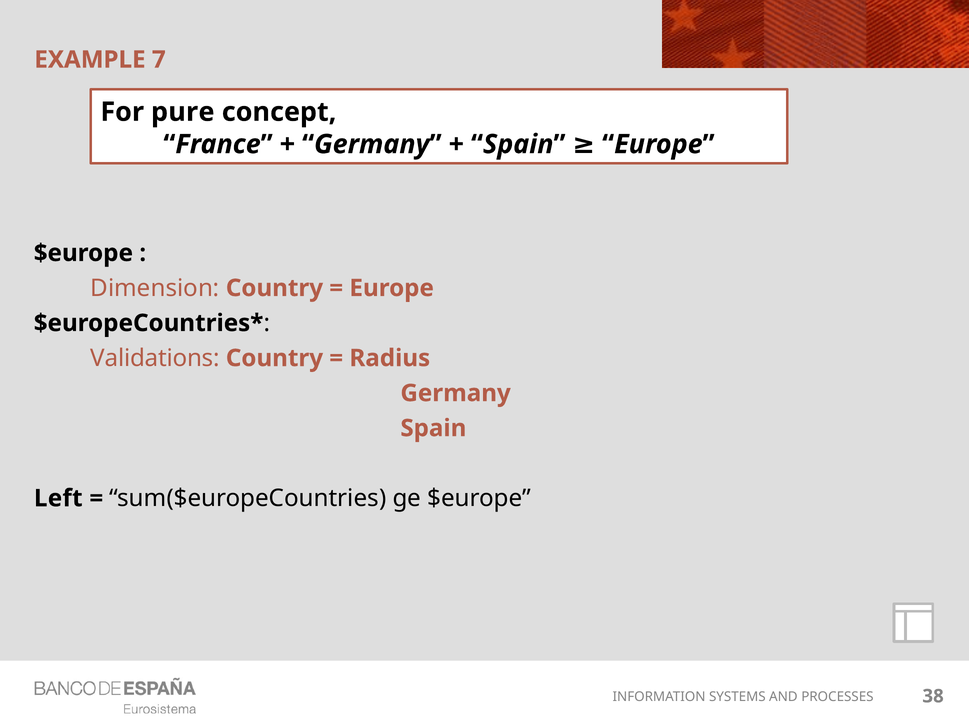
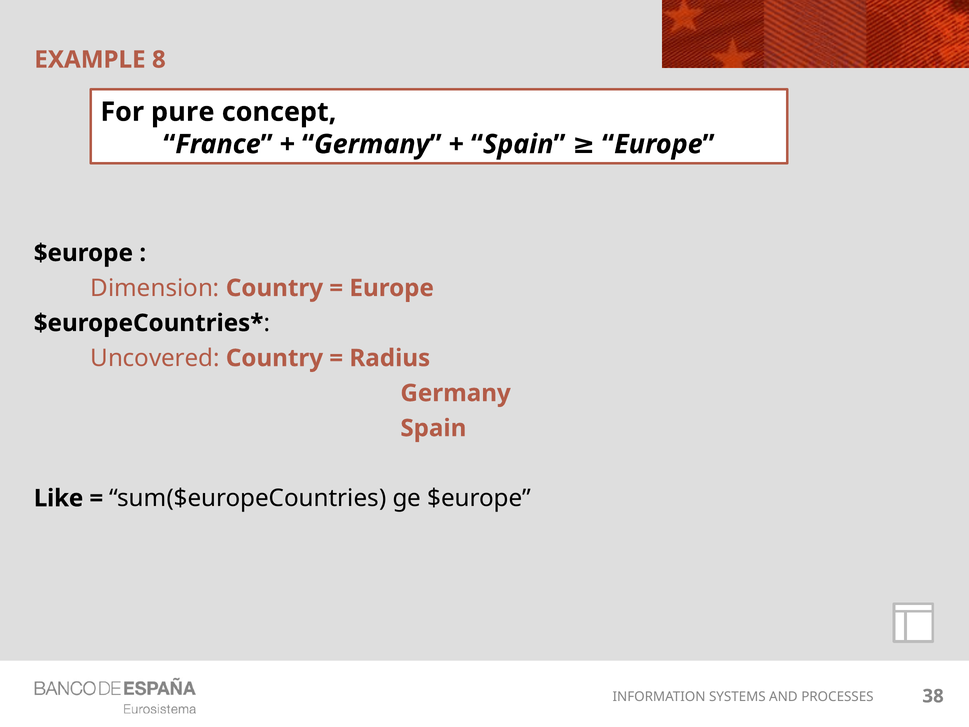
7: 7 -> 8
Validations: Validations -> Uncovered
Left: Left -> Like
